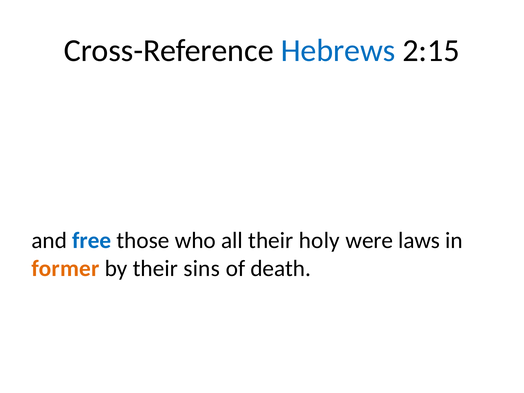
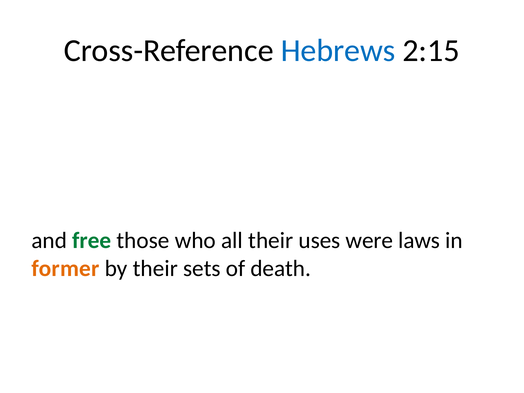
free colour: blue -> green
holy: holy -> uses
sins: sins -> sets
